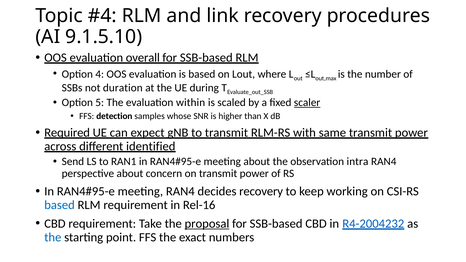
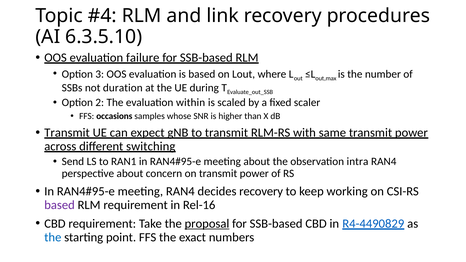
9.1.5.10: 9.1.5.10 -> 6.3.5.10
overall: overall -> failure
4: 4 -> 3
5: 5 -> 2
scaler underline: present -> none
detection: detection -> occasions
Required at (67, 133): Required -> Transmit
identified: identified -> switching
based at (60, 205) colour: blue -> purple
R4-2004232: R4-2004232 -> R4-4490829
